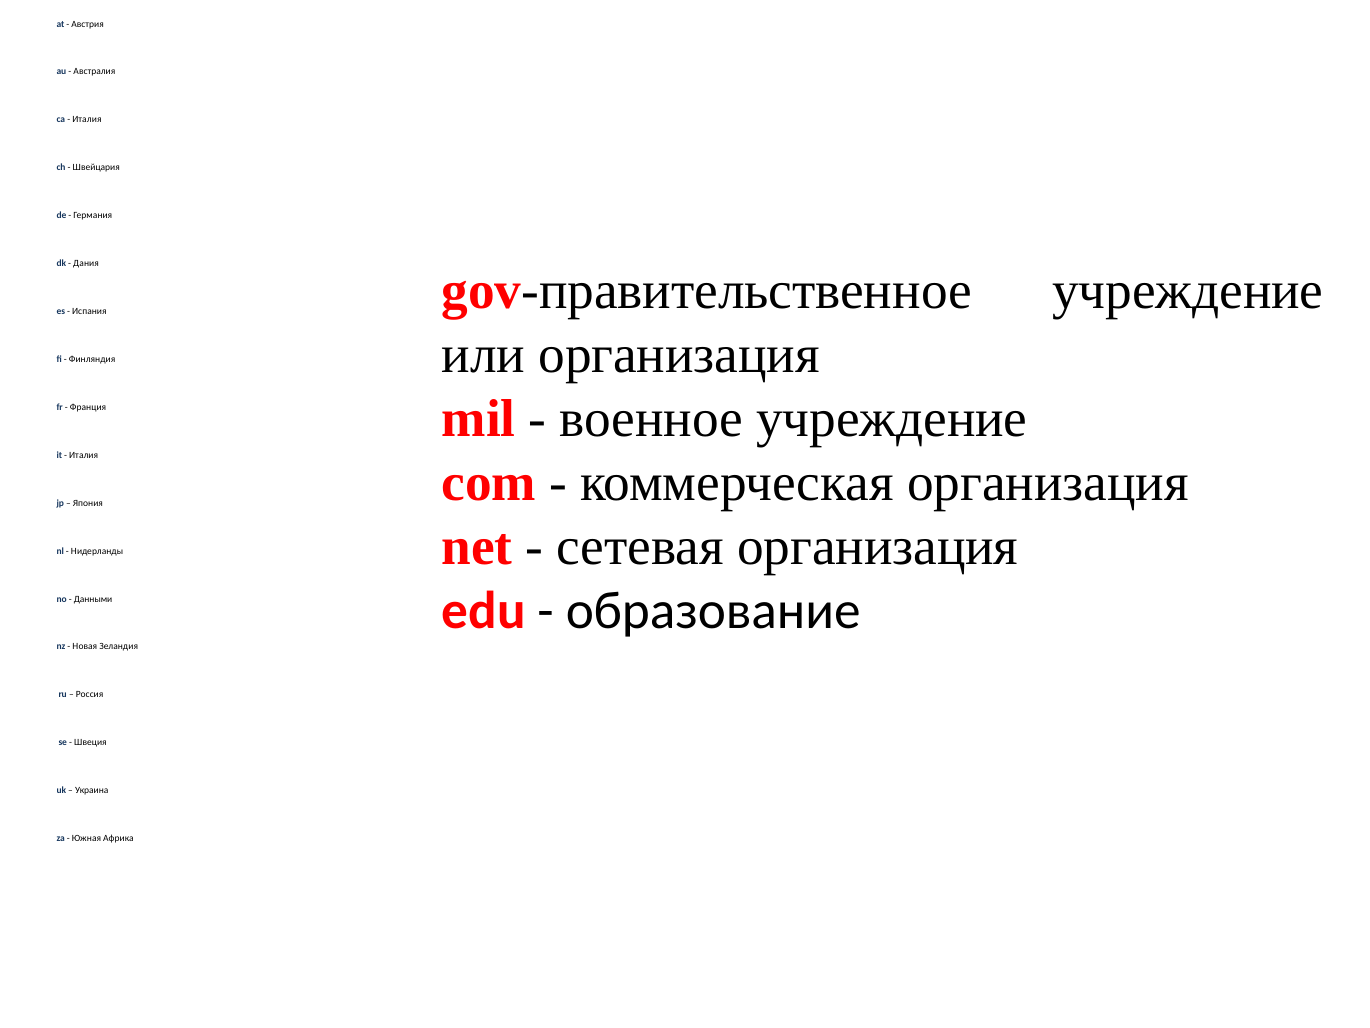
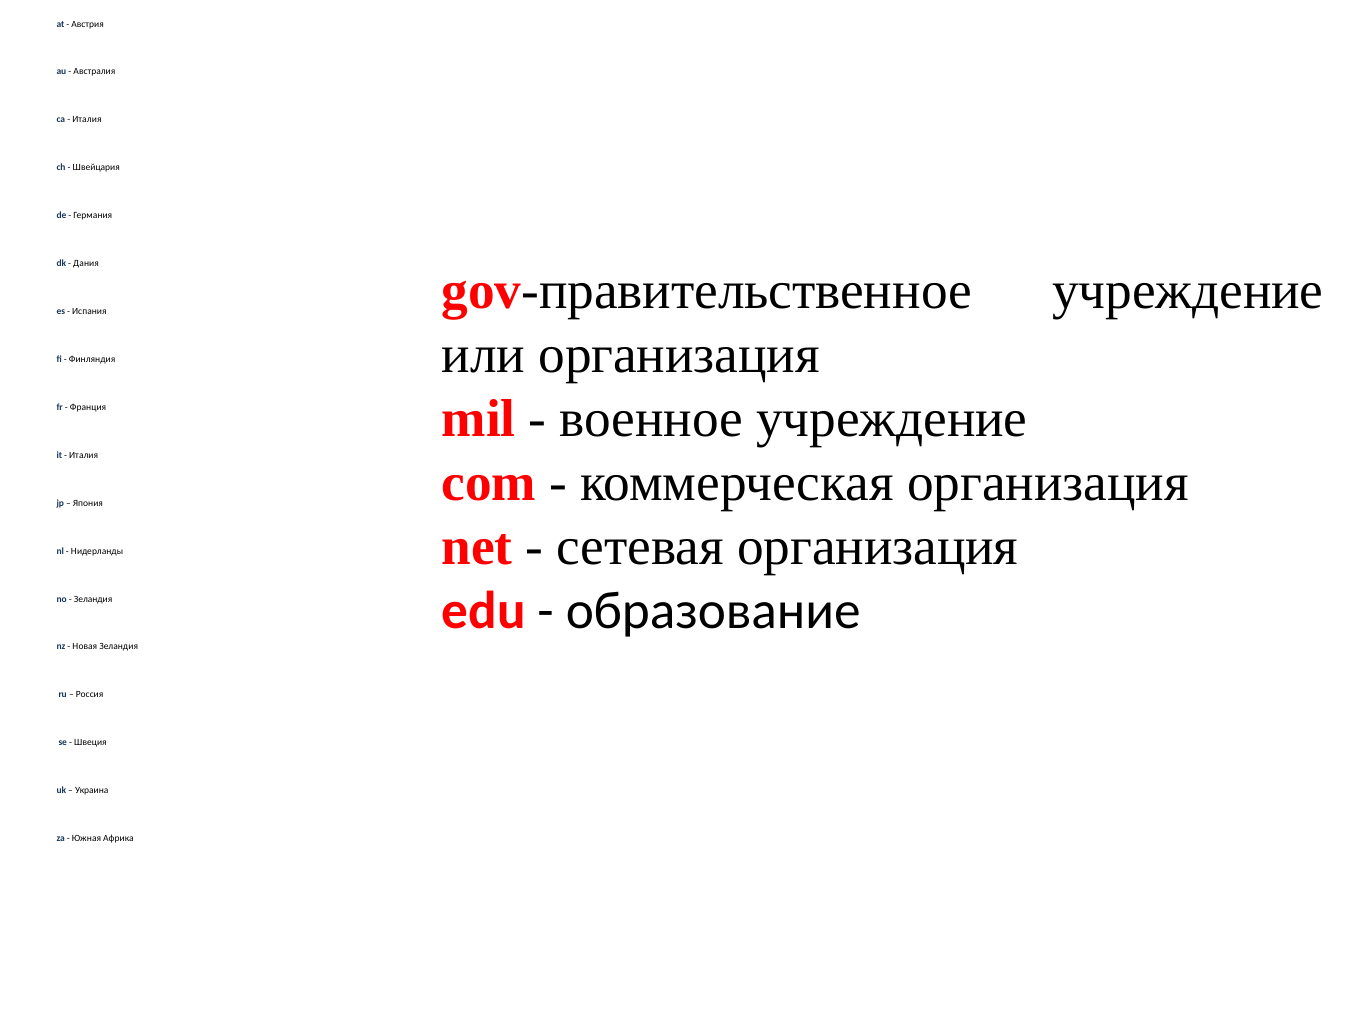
Данными at (93, 599): Данными -> Зеландия
